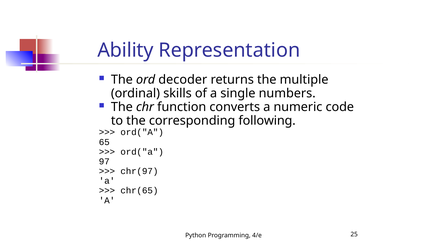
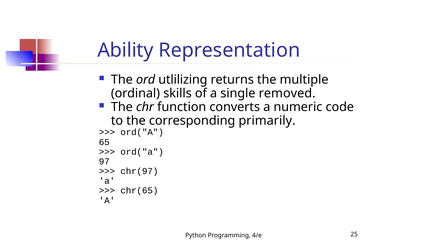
decoder: decoder -> utlilizing
numbers: numbers -> removed
following: following -> primarily
